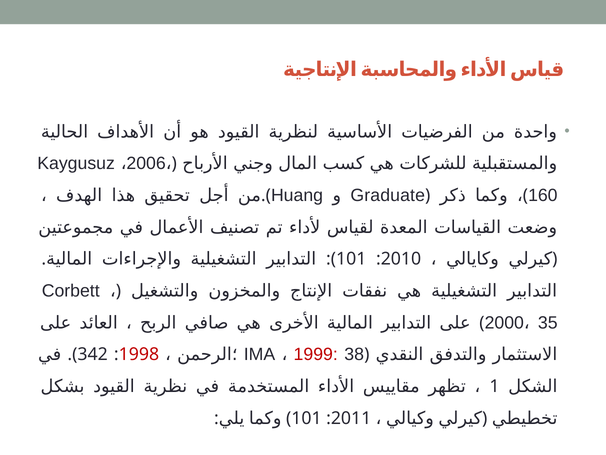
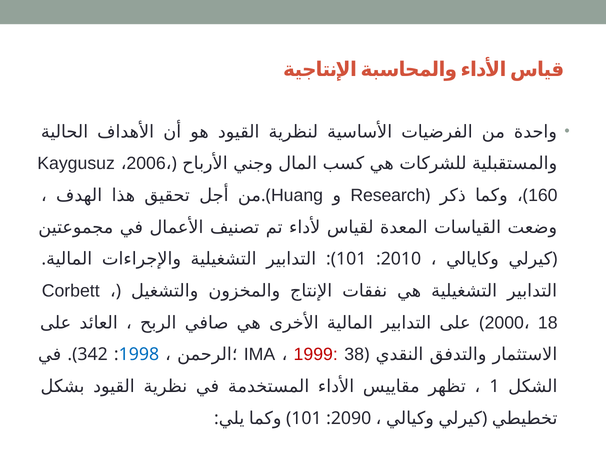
Graduate: Graduate -> Research
35: 35 -> 18
1998 colour: red -> blue
2011: 2011 -> 2090
